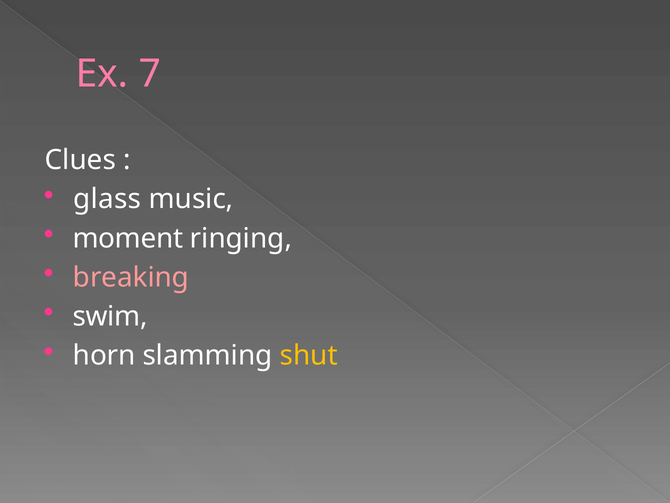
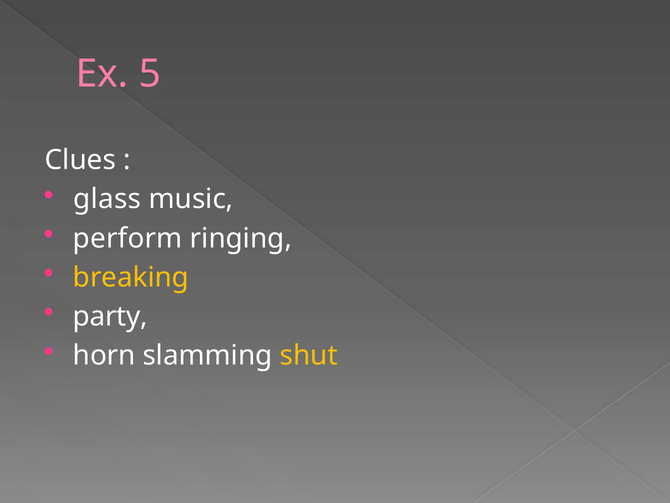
7: 7 -> 5
moment: moment -> perform
breaking colour: pink -> yellow
swim: swim -> party
